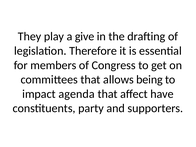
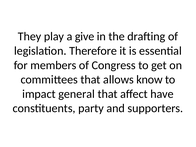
being: being -> know
agenda: agenda -> general
